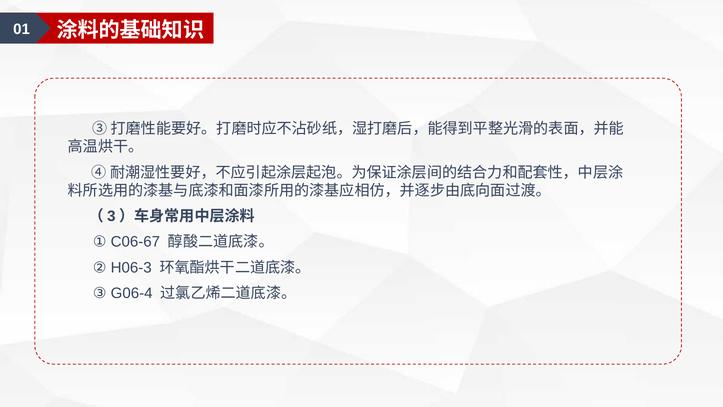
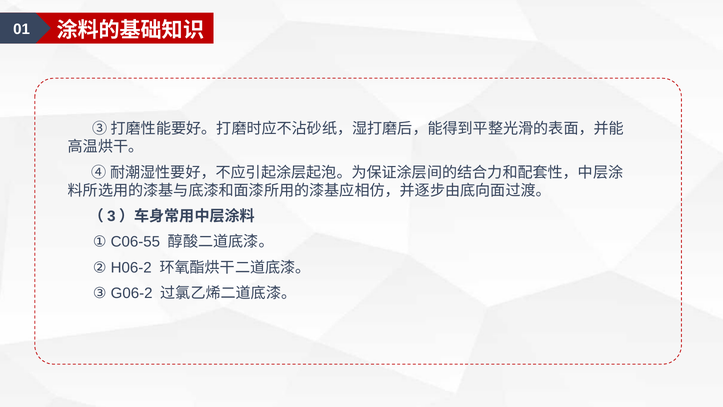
C06-67: C06-67 -> C06-55
H06-3: H06-3 -> H06-2
G06-4: G06-4 -> G06-2
